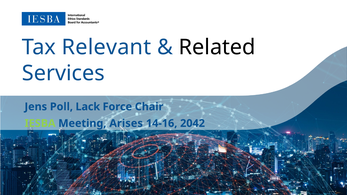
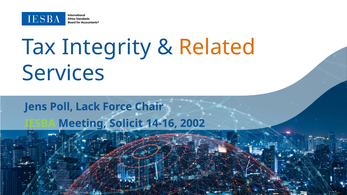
Relevant: Relevant -> Integrity
Related colour: black -> orange
Arises: Arises -> Solicit
2042: 2042 -> 2002
